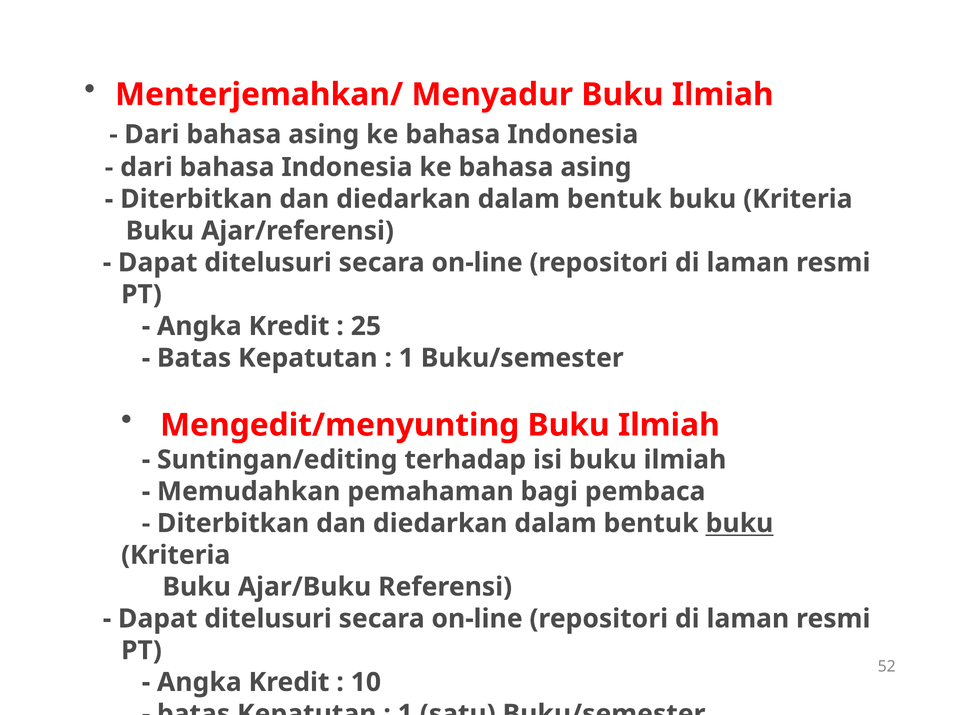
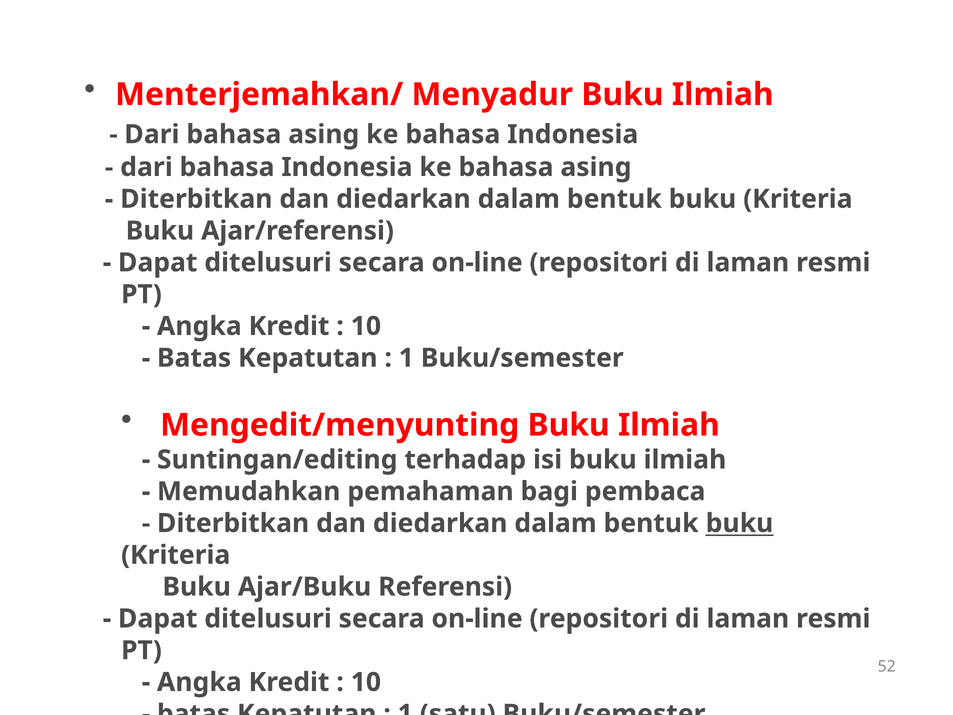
25 at (366, 326): 25 -> 10
